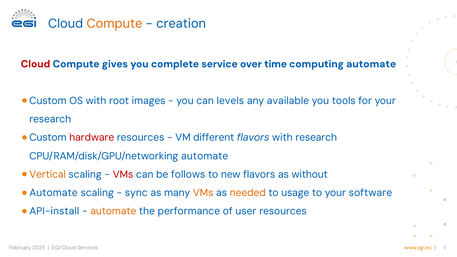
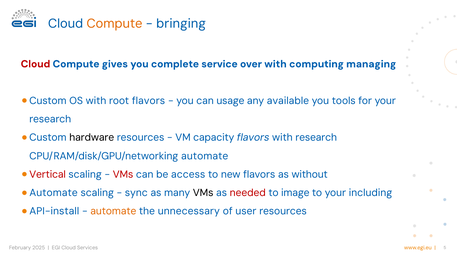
creation: creation -> bringing
over time: time -> with
computing automate: automate -> managing
root images: images -> flavors
levels: levels -> usage
hardware colour: red -> black
different: different -> capacity
Vertical colour: orange -> red
follows: follows -> access
VMs at (203, 193) colour: orange -> black
needed colour: orange -> red
usage: usage -> image
software: software -> including
performance: performance -> unnecessary
